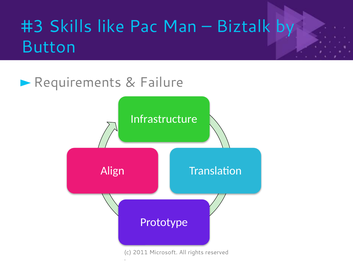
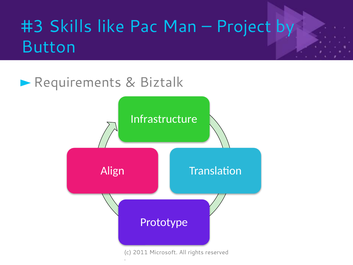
Biztalk: Biztalk -> Project
Failure: Failure -> Biztalk
